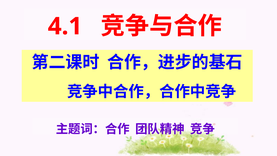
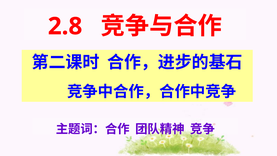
4.1: 4.1 -> 2.8
